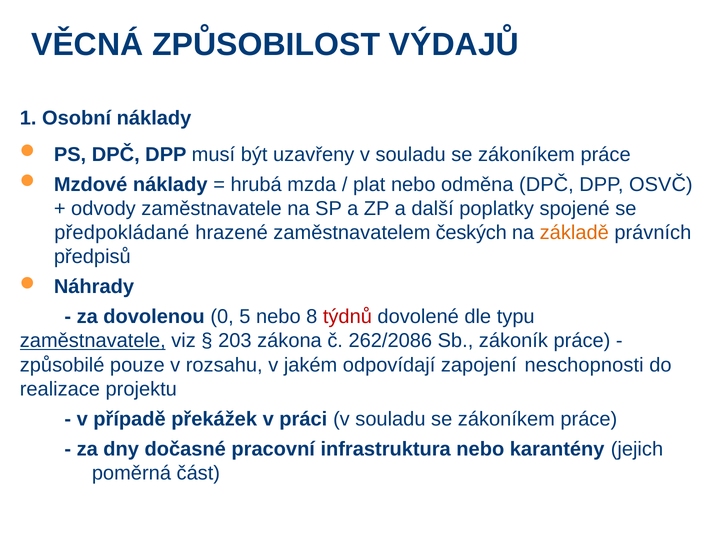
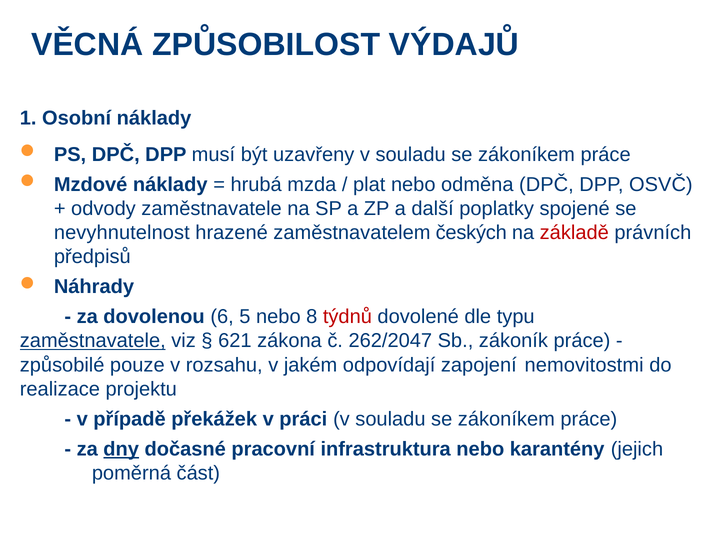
předpokládané: předpokládané -> nevyhnutelnost
základě colour: orange -> red
0: 0 -> 6
203: 203 -> 621
262/2086: 262/2086 -> 262/2047
neschopnosti: neschopnosti -> nemovitostmi
dny underline: none -> present
